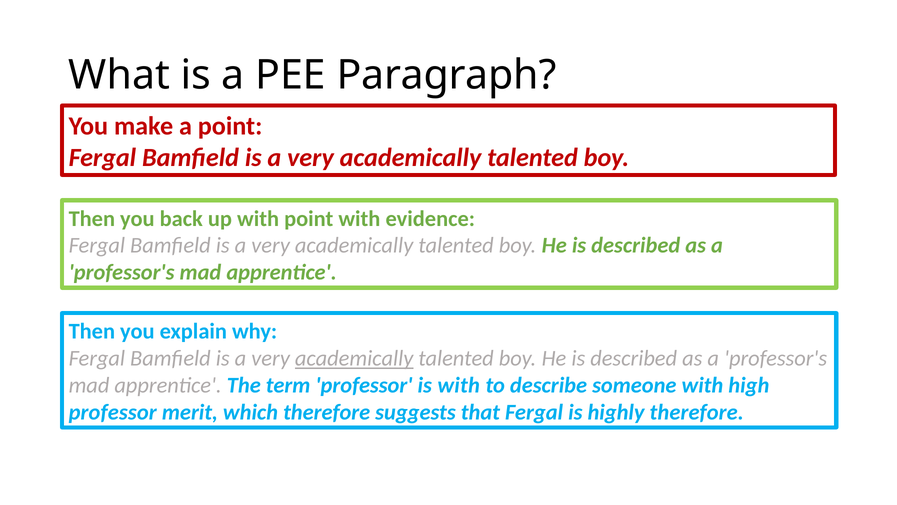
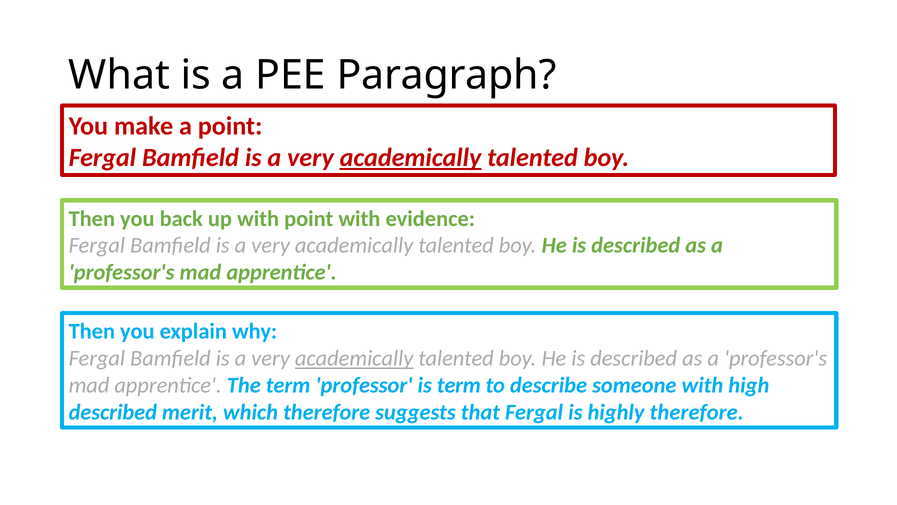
academically at (410, 158) underline: none -> present
is with: with -> term
professor at (113, 412): professor -> described
